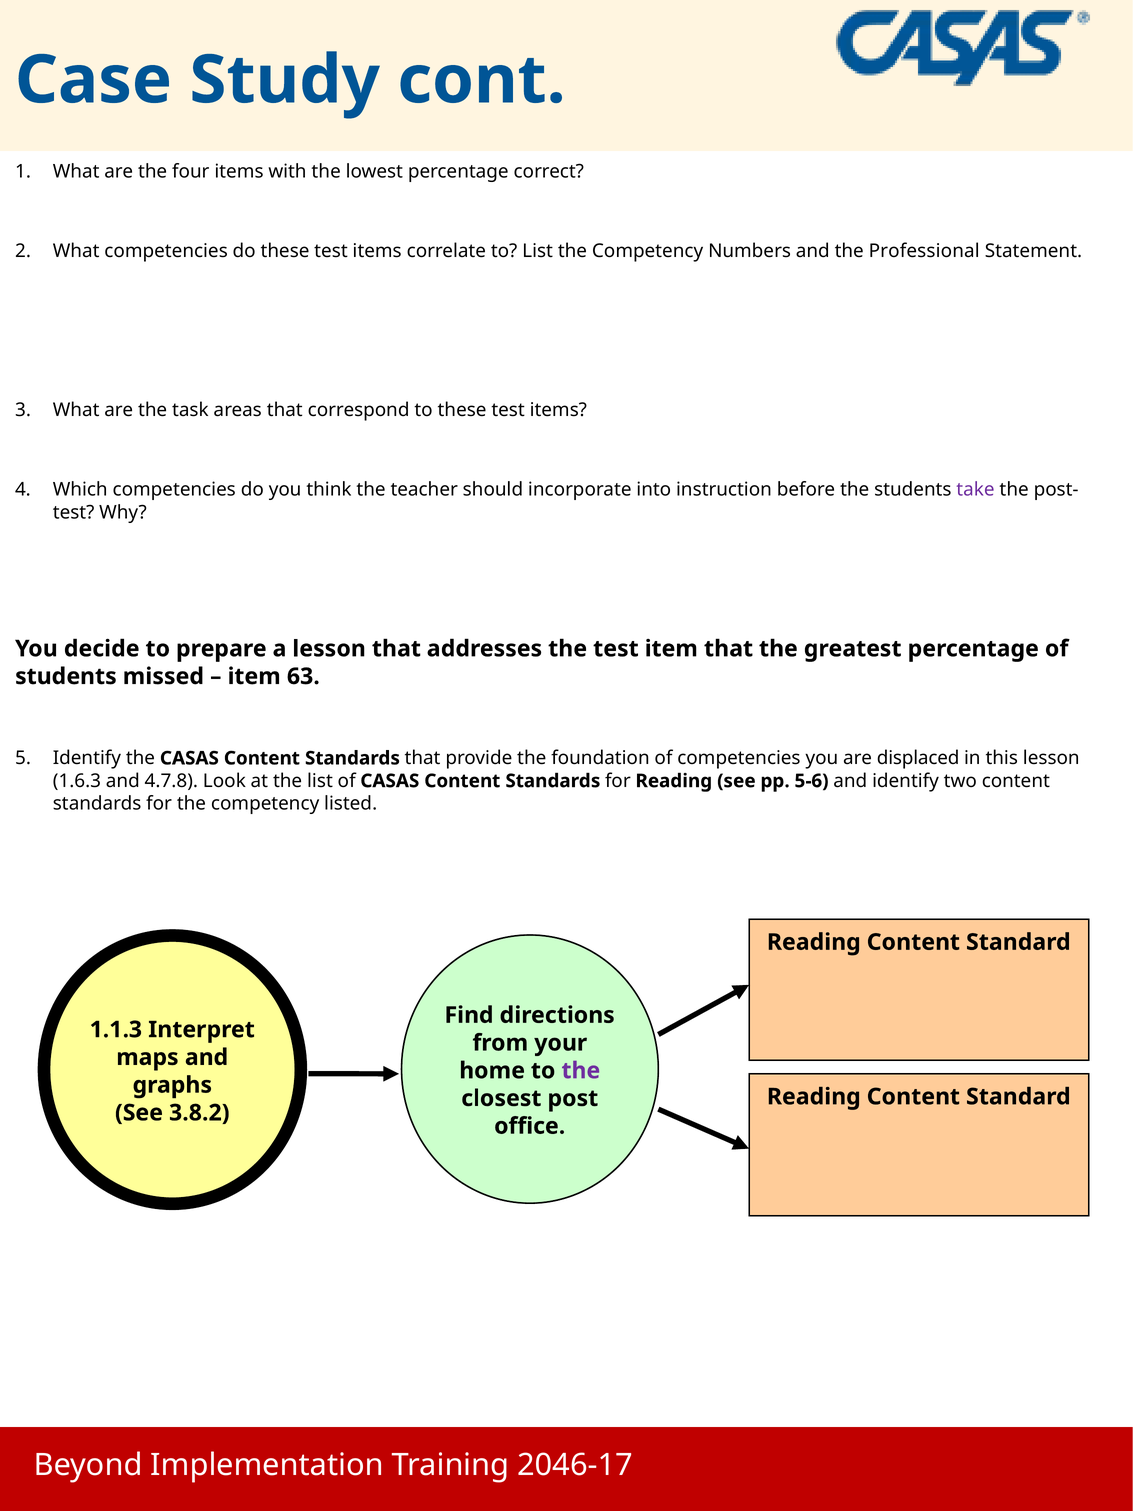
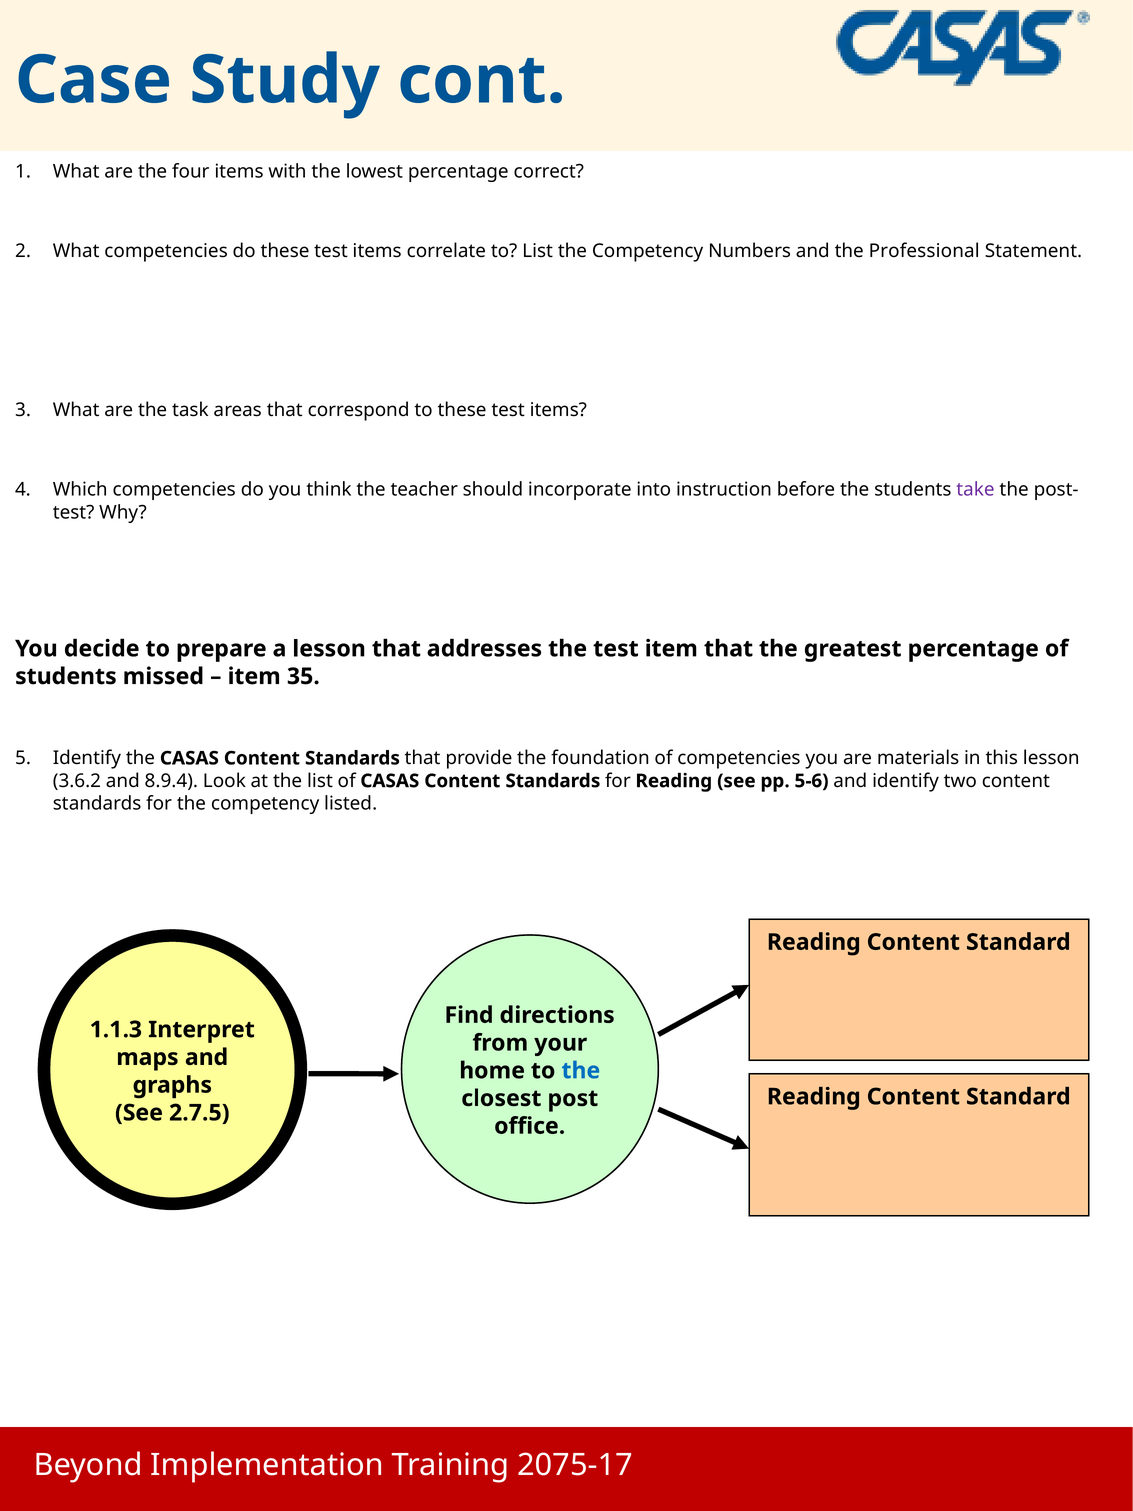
63: 63 -> 35
displaced: displaced -> materials
1.6.3: 1.6.3 -> 3.6.2
4.7.8: 4.7.8 -> 8.9.4
the at (581, 1070) colour: purple -> blue
3.8.2: 3.8.2 -> 2.7.5
2046-17: 2046-17 -> 2075-17
